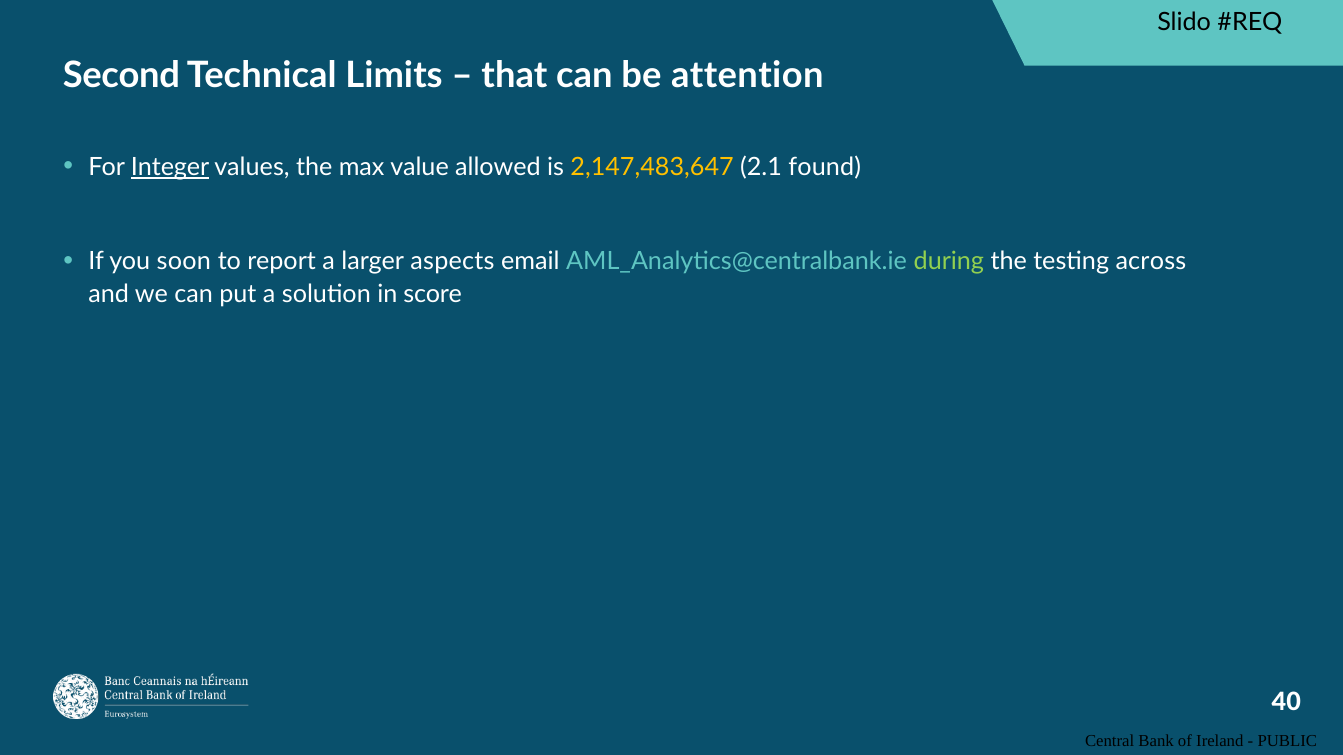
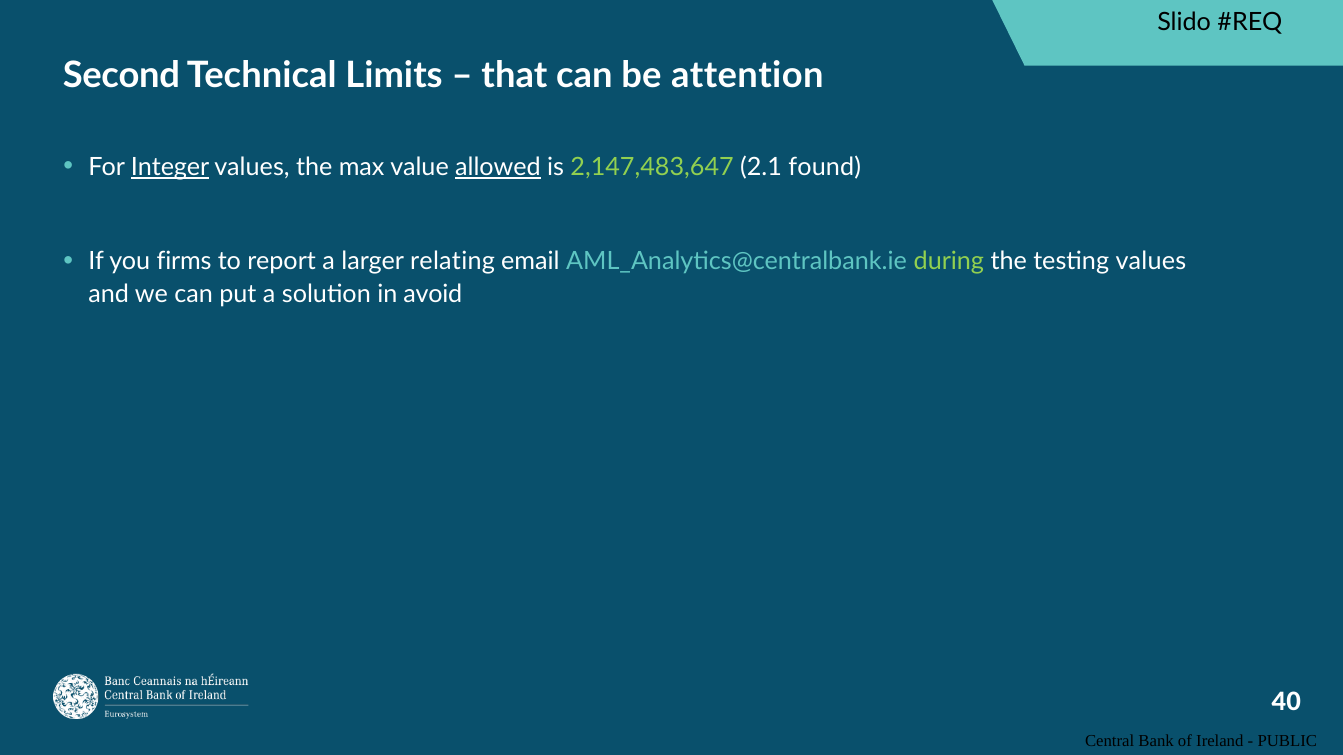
allowed underline: none -> present
2,147,483,647 colour: yellow -> light green
soon: soon -> firms
aspects: aspects -> relating
testing across: across -> values
score: score -> avoid
